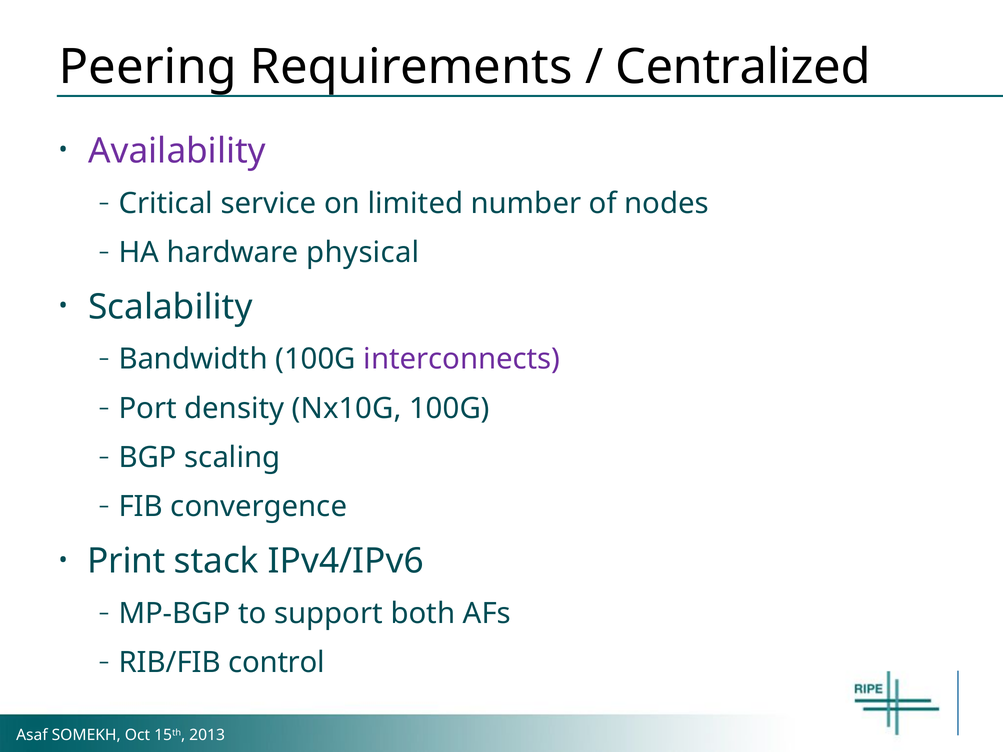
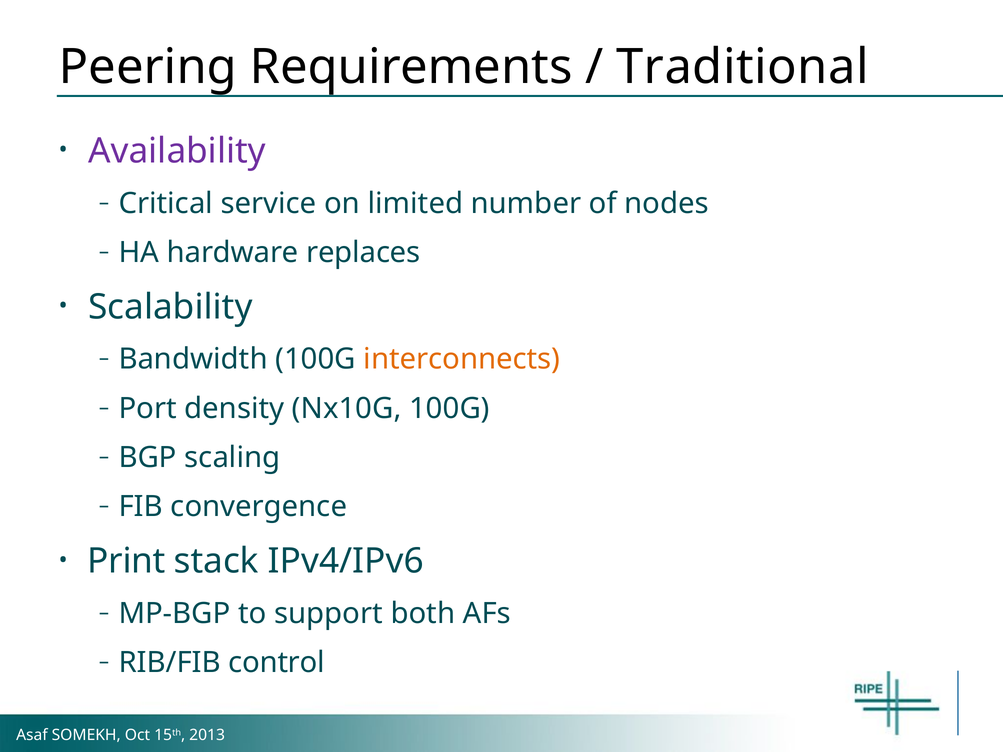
Centralized: Centralized -> Traditional
physical: physical -> replaces
interconnects colour: purple -> orange
